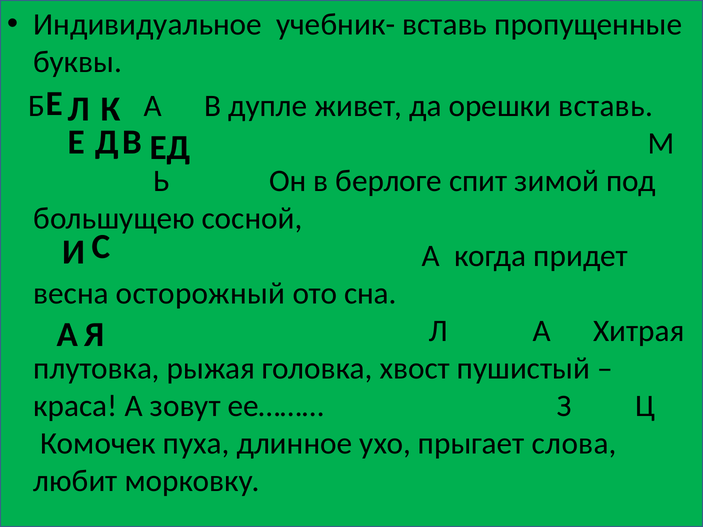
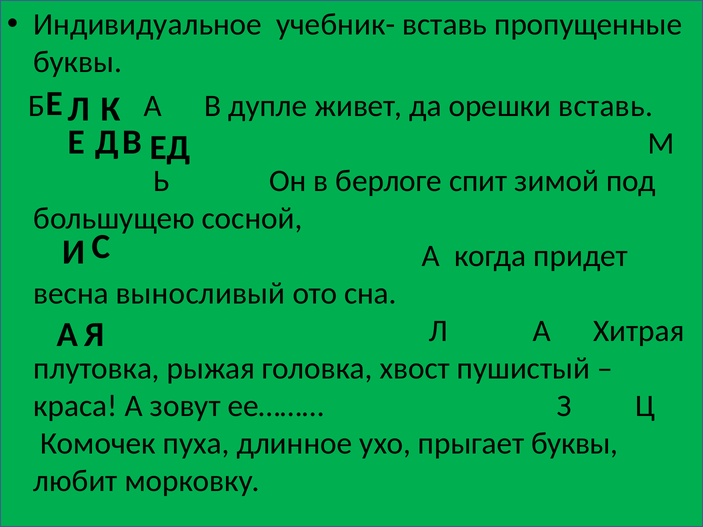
осторожный: осторожный -> выносливый
прыгает слова: слова -> буквы
